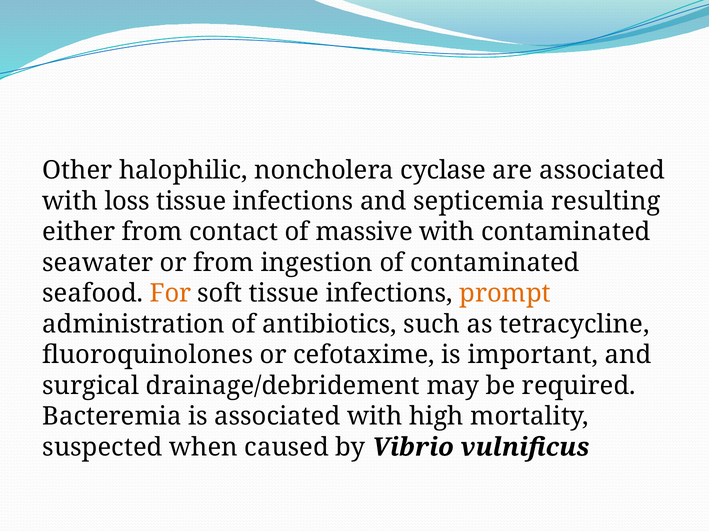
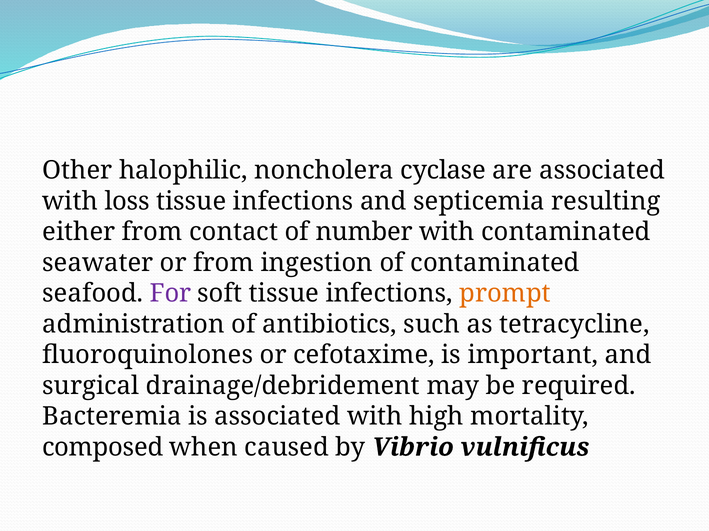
massive: massive -> number
For colour: orange -> purple
suspected: suspected -> composed
